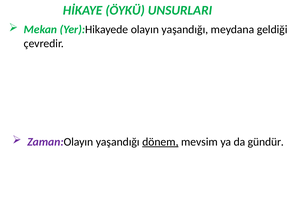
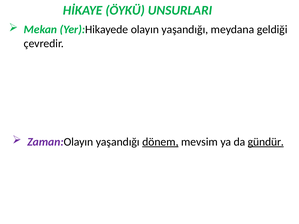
gündür underline: none -> present
